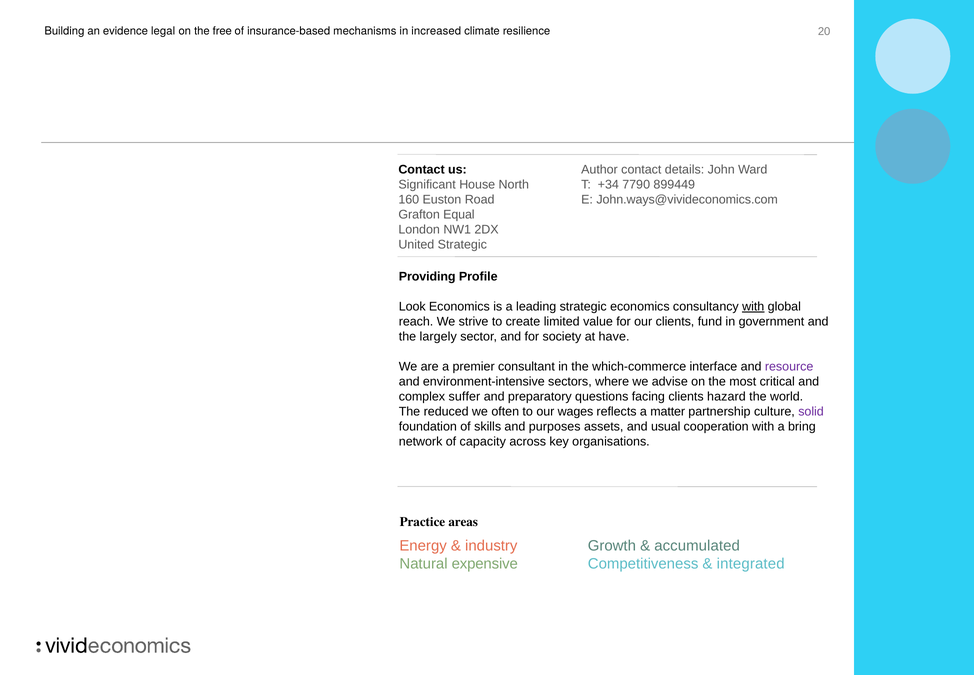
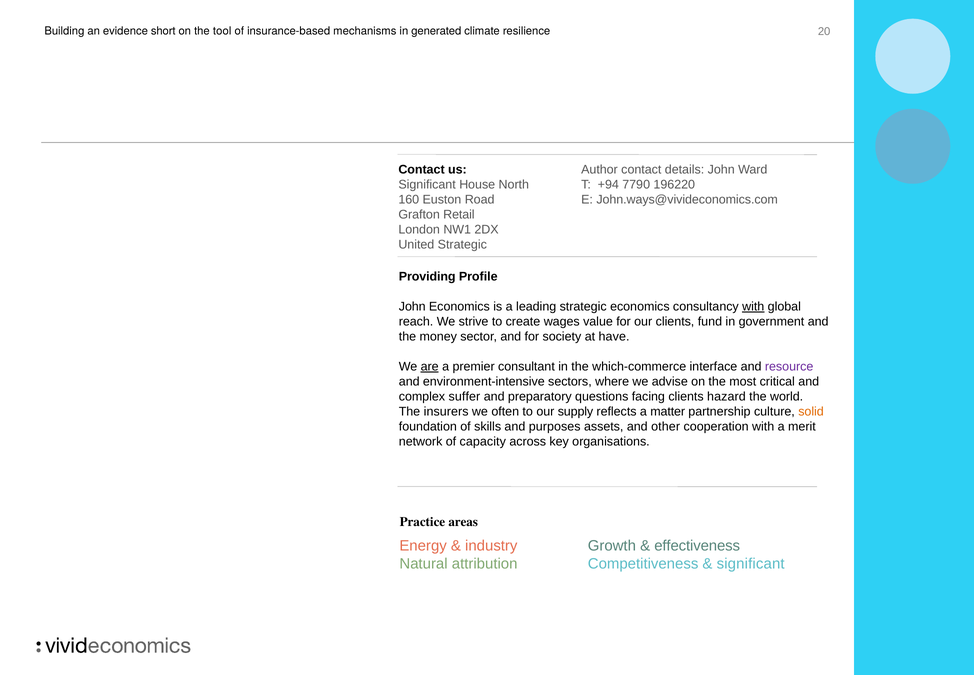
legal: legal -> short
free: free -> tool
increased: increased -> generated
+34: +34 -> +94
899449: 899449 -> 196220
Equal: Equal -> Retail
Look at (412, 306): Look -> John
limited: limited -> wages
largely: largely -> money
are underline: none -> present
reduced: reduced -> insurers
wages: wages -> supply
solid colour: purple -> orange
usual: usual -> other
bring: bring -> merit
accumulated: accumulated -> effectiveness
expensive: expensive -> attribution
integrated at (751, 563): integrated -> significant
